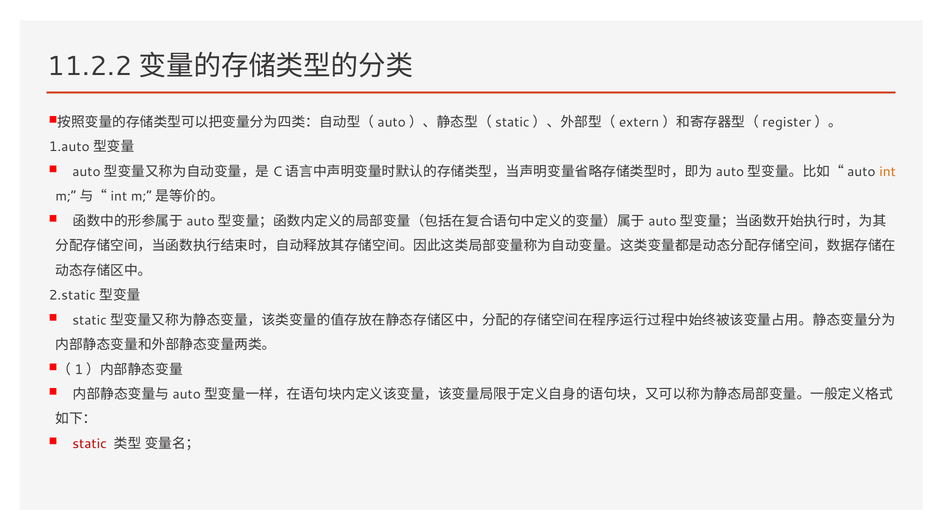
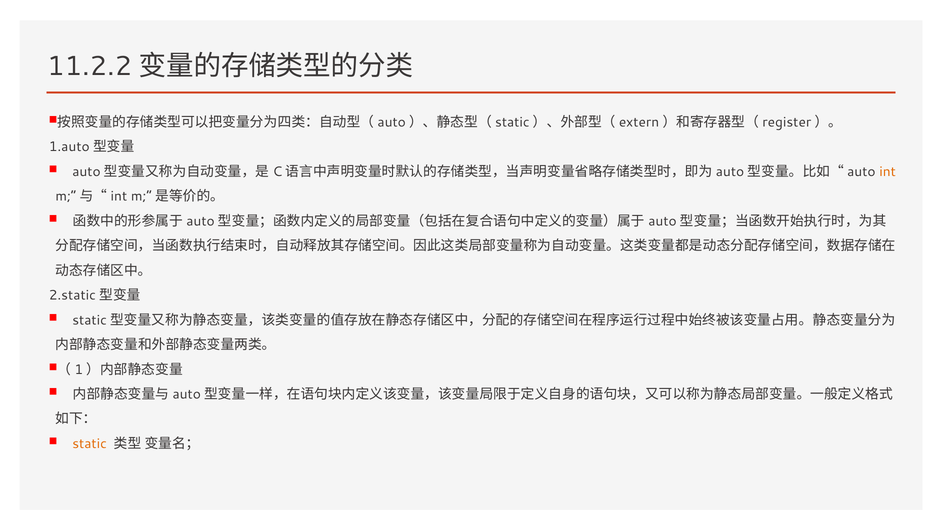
static colour: red -> orange
